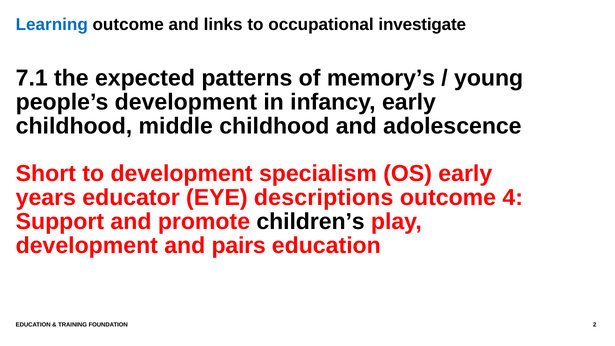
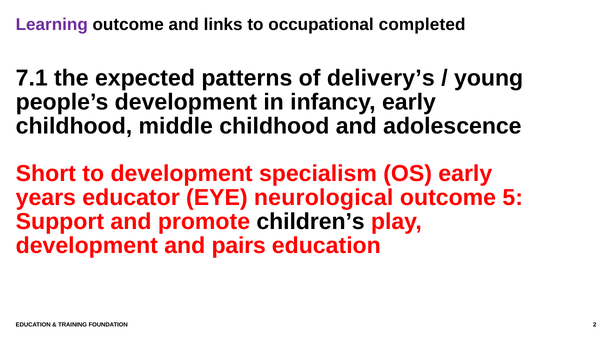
Learning colour: blue -> purple
investigate: investigate -> completed
memory’s: memory’s -> delivery’s
descriptions: descriptions -> neurological
4: 4 -> 5
